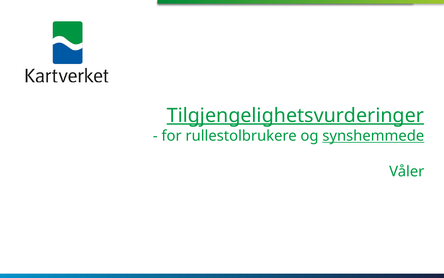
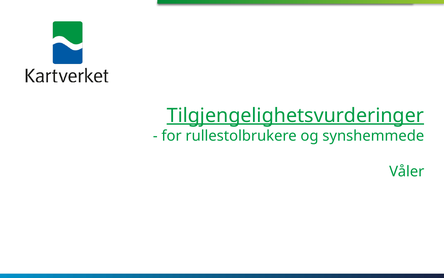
synshemmede underline: present -> none
